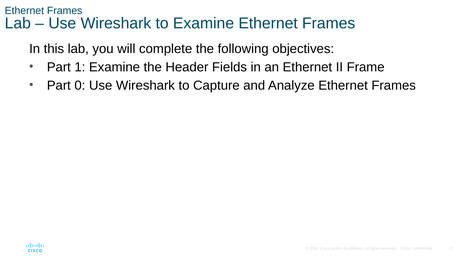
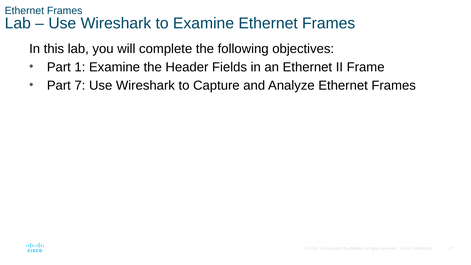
0: 0 -> 7
